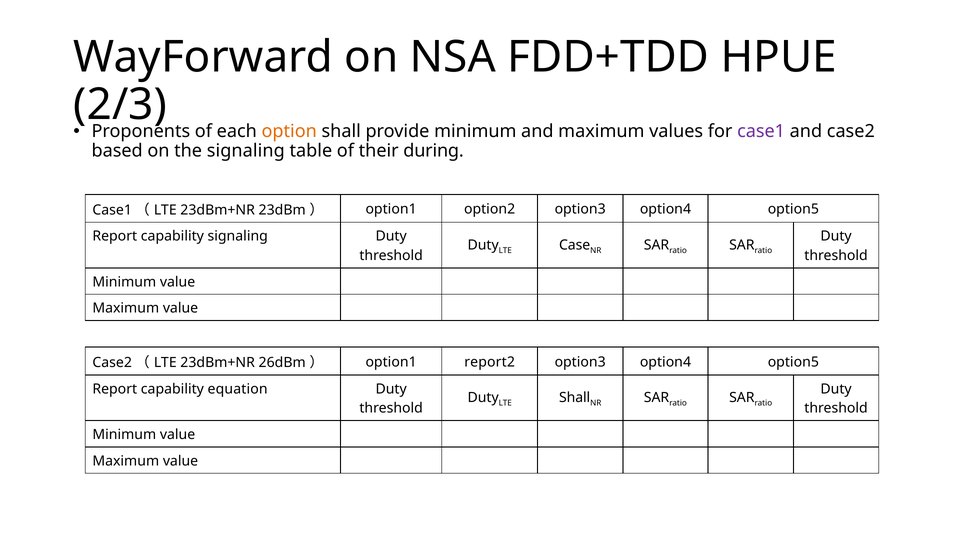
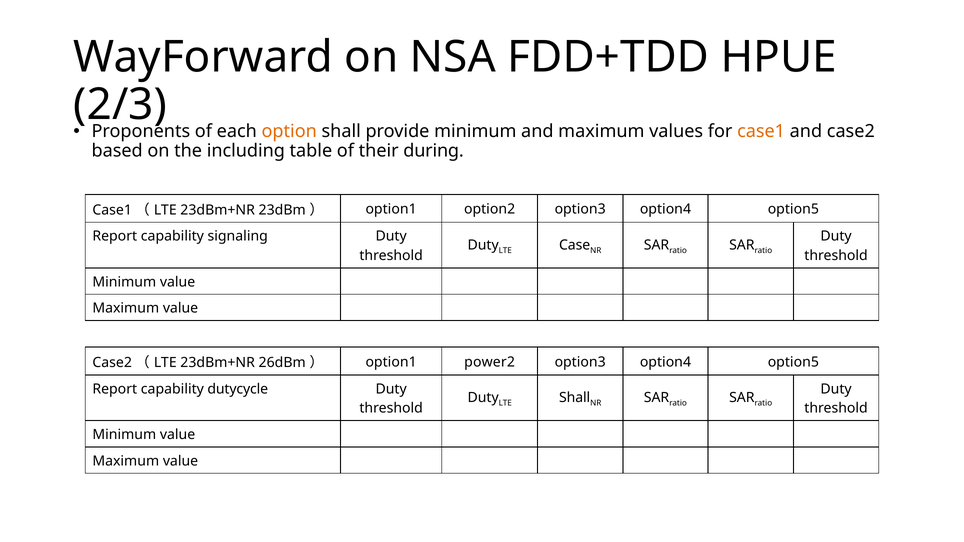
case1 at (761, 131) colour: purple -> orange
the signaling: signaling -> including
report2: report2 -> power2
equation: equation -> dutycycle
